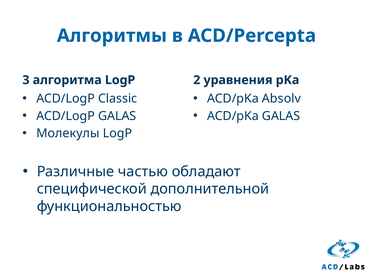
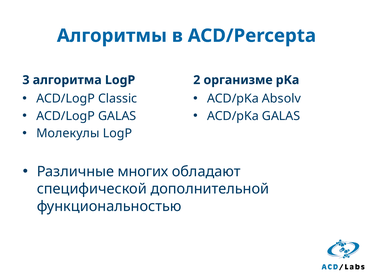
уравнения: уравнения -> организме
частью: частью -> многих
